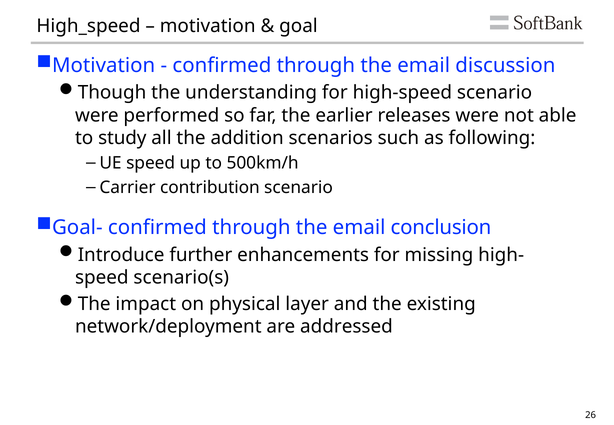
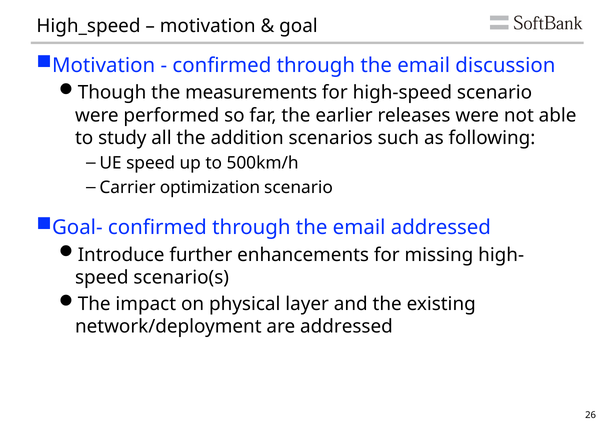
understanding: understanding -> measurements
contribution: contribution -> optimization
email conclusion: conclusion -> addressed
